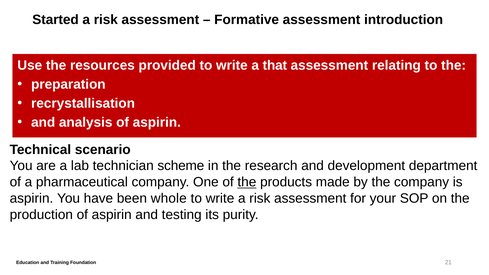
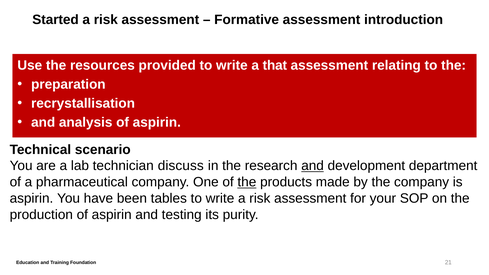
scheme: scheme -> discuss
and at (313, 166) underline: none -> present
whole: whole -> tables
